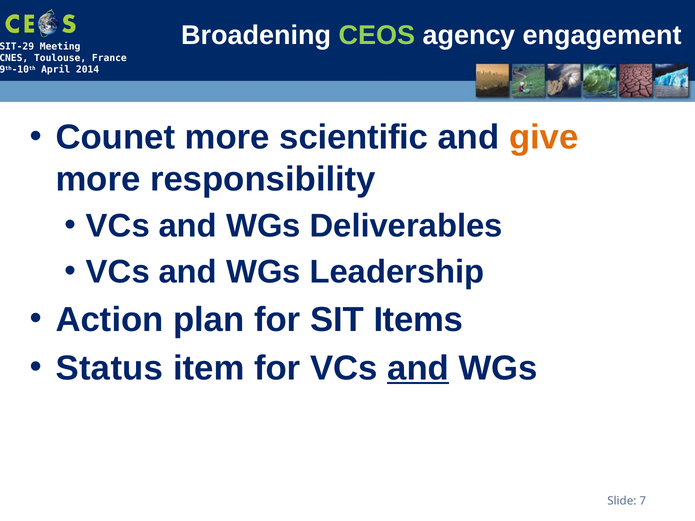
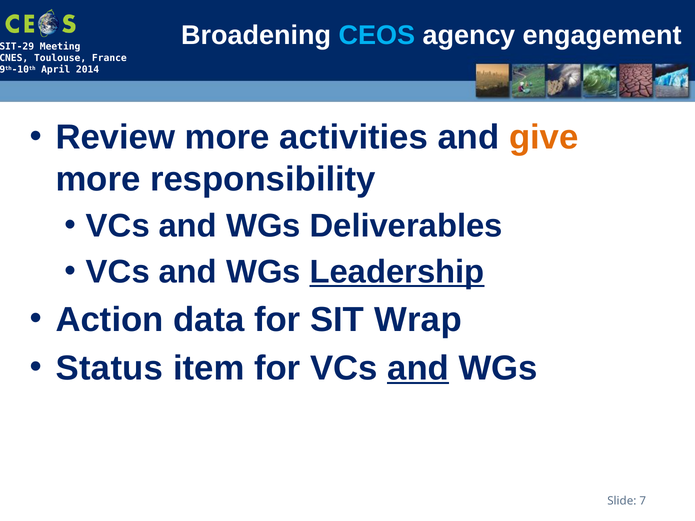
CEOS colour: light green -> light blue
Counet: Counet -> Review
scientific: scientific -> activities
Leadership underline: none -> present
plan: plan -> data
Items: Items -> Wrap
